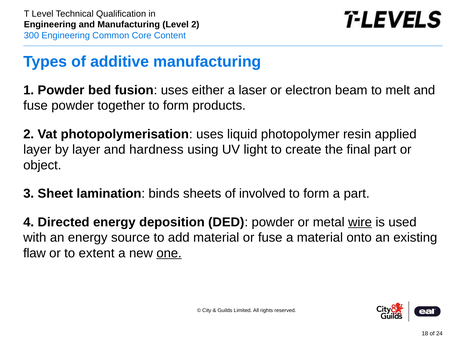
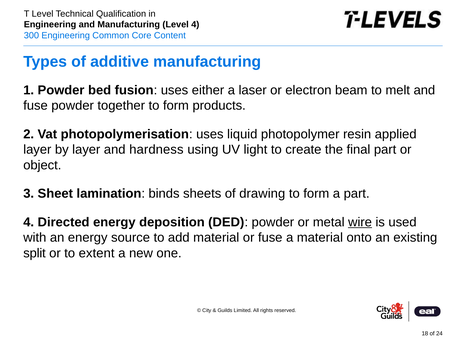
2 at (195, 25): 2 -> 4
involved: involved -> drawing
flaw: flaw -> split
one underline: present -> none
